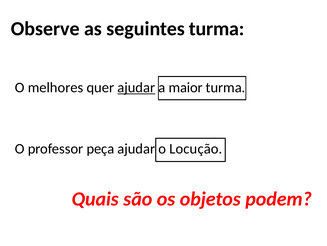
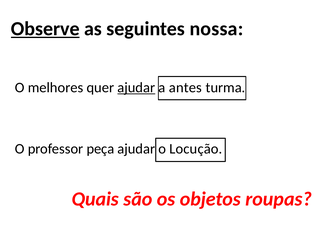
Observe underline: none -> present
seguintes turma: turma -> nossa
maior: maior -> antes
podem: podem -> roupas
